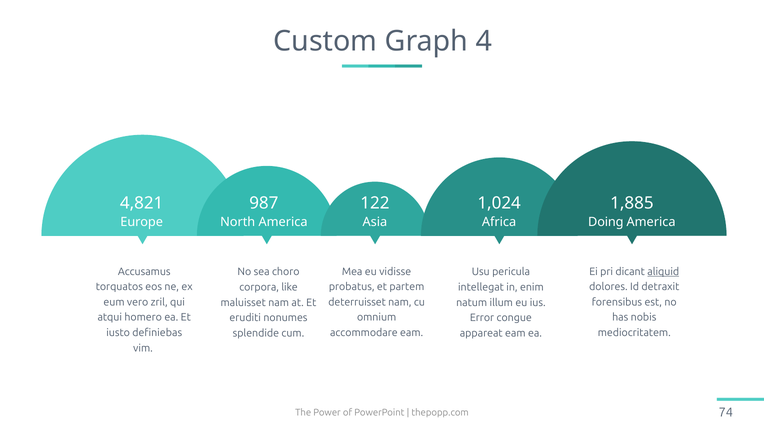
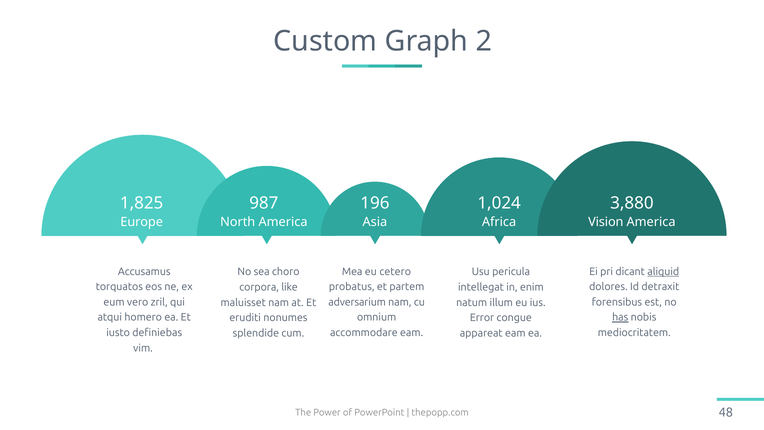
4: 4 -> 2
4,821: 4,821 -> 1,825
122: 122 -> 196
1,885: 1,885 -> 3,880
Doing: Doing -> Vision
vidisse: vidisse -> cetero
deterruisset: deterruisset -> adversarium
has underline: none -> present
74: 74 -> 48
